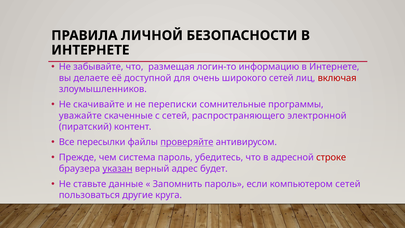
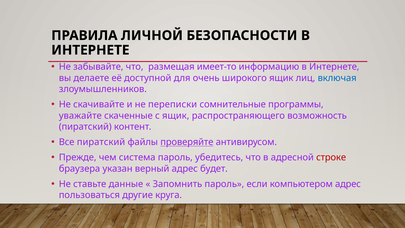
логин-то: логин-то -> имеет-то
широкого сетей: сетей -> ящик
включая colour: red -> blue
с сетей: сетей -> ящик
электронной: электронной -> возможность
Все пересылки: пересылки -> пиратский
указан underline: present -> none
компьютером сетей: сетей -> адрес
